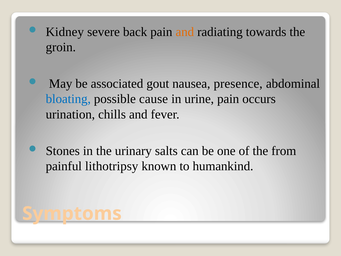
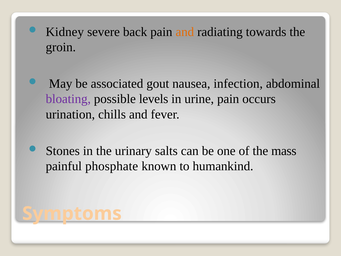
presence: presence -> infection
bloating colour: blue -> purple
cause: cause -> levels
from: from -> mass
lithotripsy: lithotripsy -> phosphate
